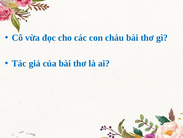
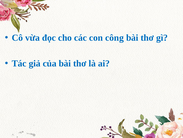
cháu: cháu -> công
